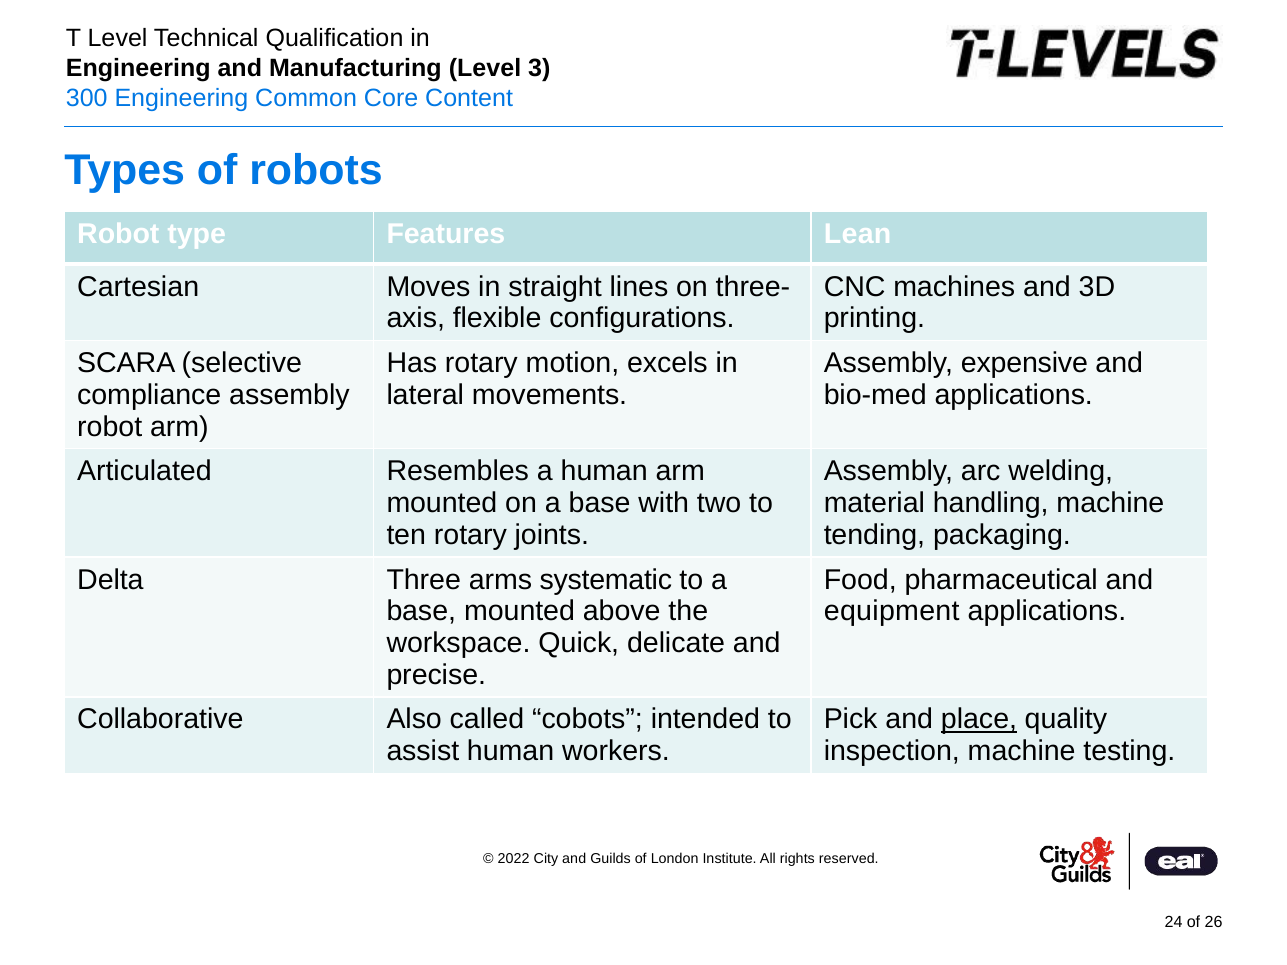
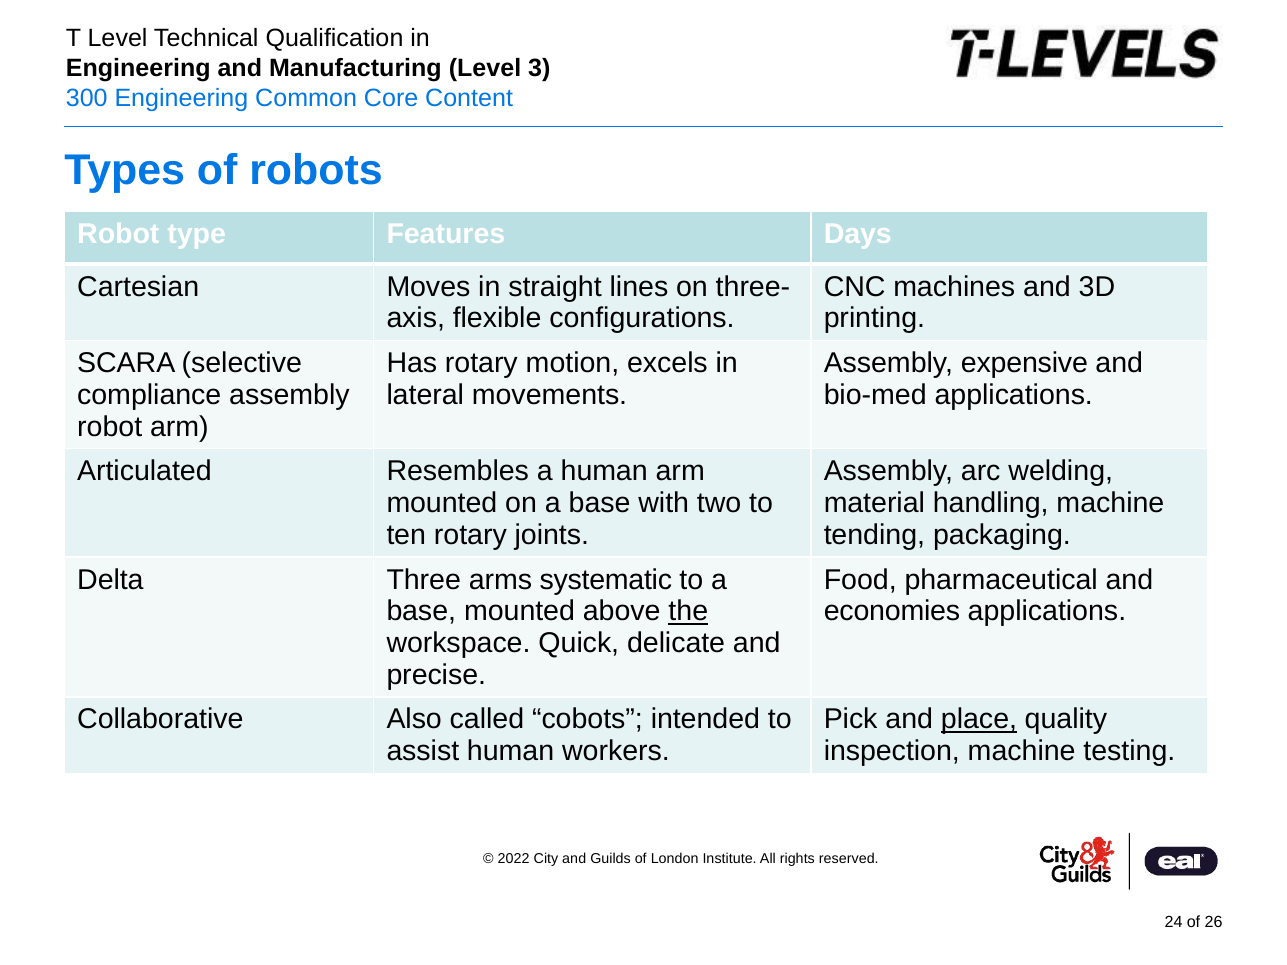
Lean: Lean -> Days
the underline: none -> present
equipment: equipment -> economies
